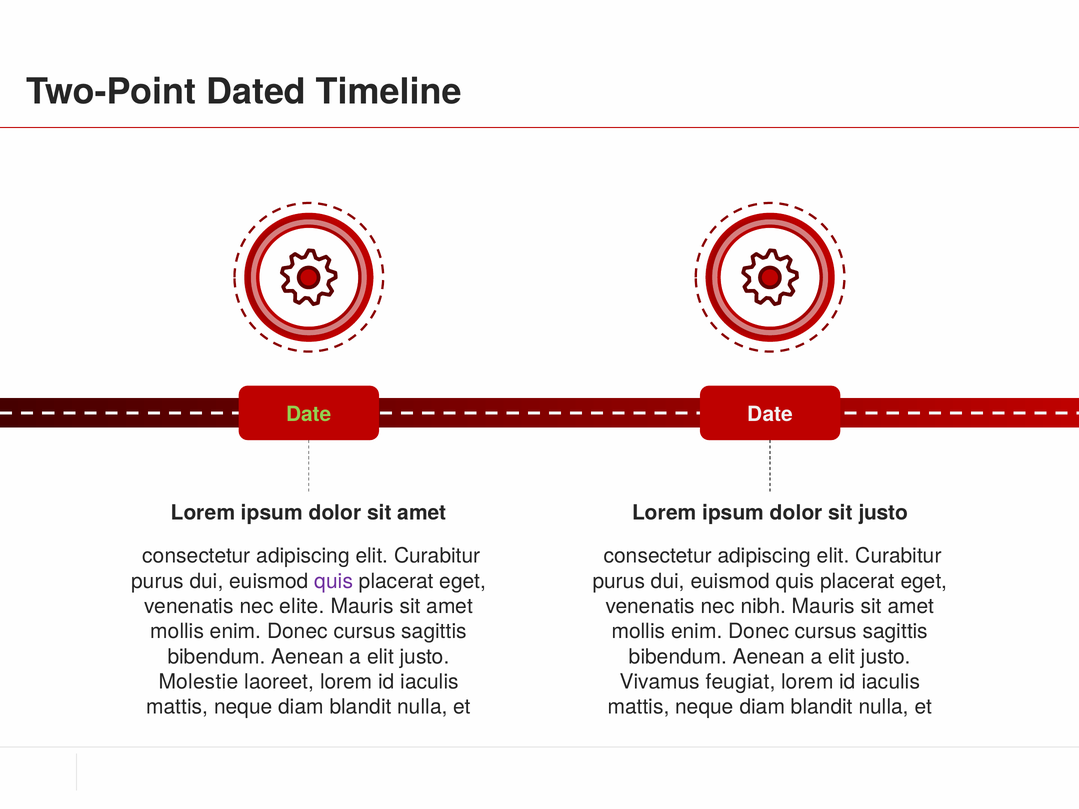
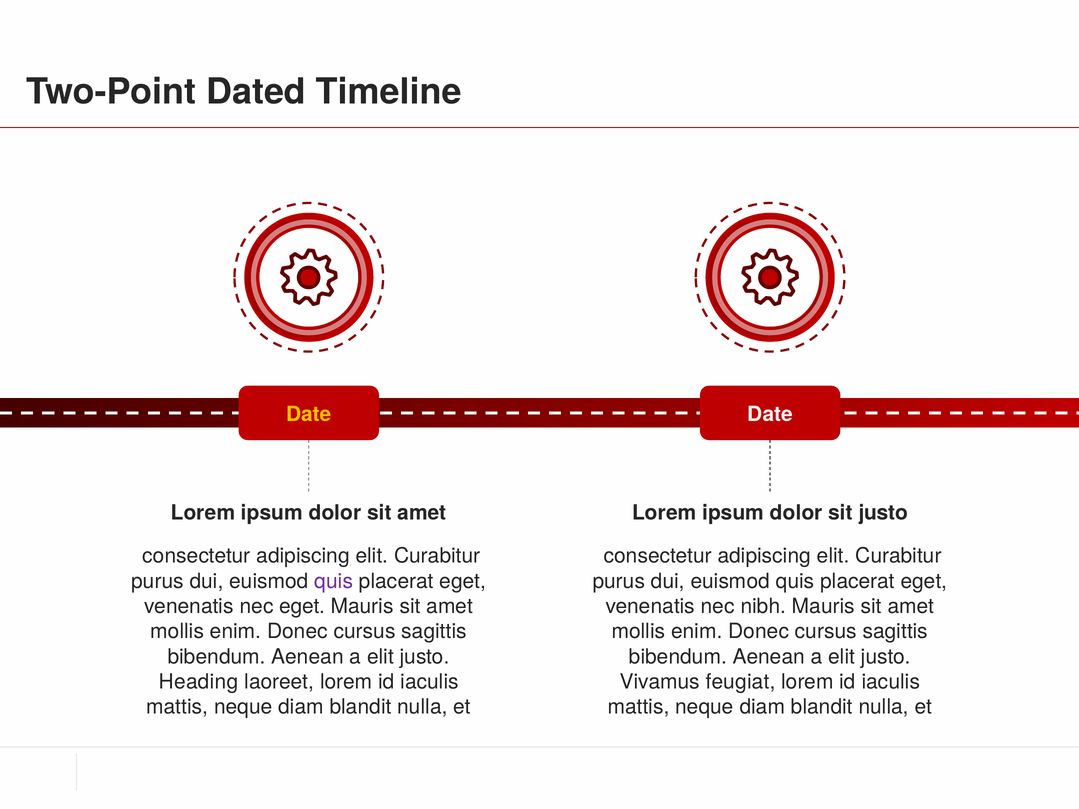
Date at (309, 415) colour: light green -> yellow
nec elite: elite -> eget
Molestie: Molestie -> Heading
